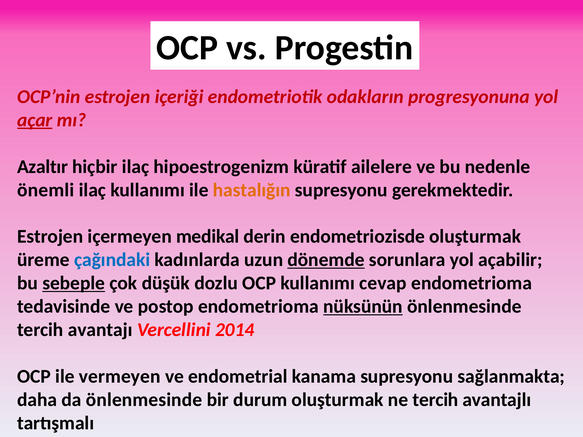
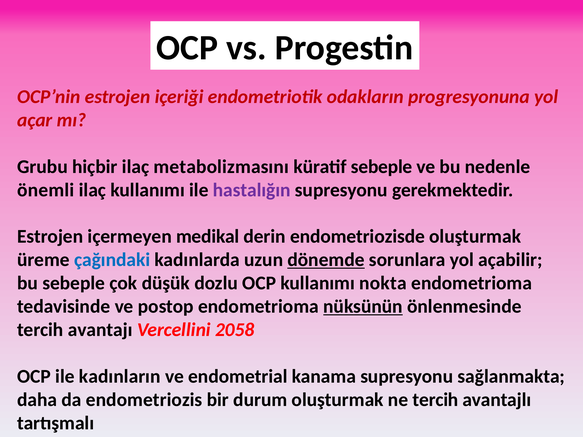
açar underline: present -> none
Azaltır: Azaltır -> Grubu
hipoestrogenizm: hipoestrogenizm -> metabolizmasını
küratif ailelere: ailelere -> sebeple
hastalığın colour: orange -> purple
sebeple at (74, 283) underline: present -> none
cevap: cevap -> nokta
2014: 2014 -> 2058
vermeyen: vermeyen -> kadınların
da önlenmesinde: önlenmesinde -> endometriozis
